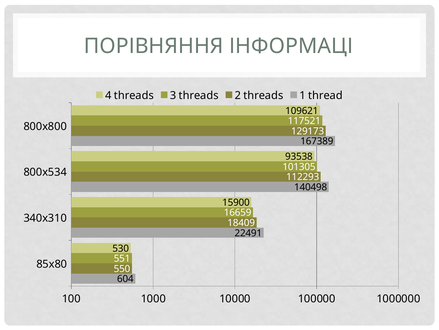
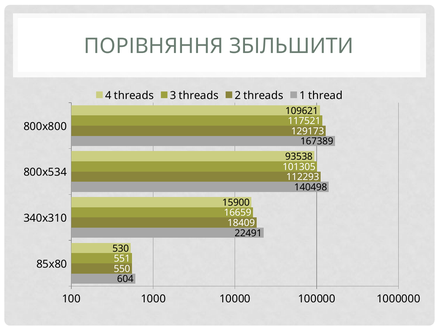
ІНФОРМАЦІ: ІНФОРМАЦІ -> ЗБІЛЬШИТИ
